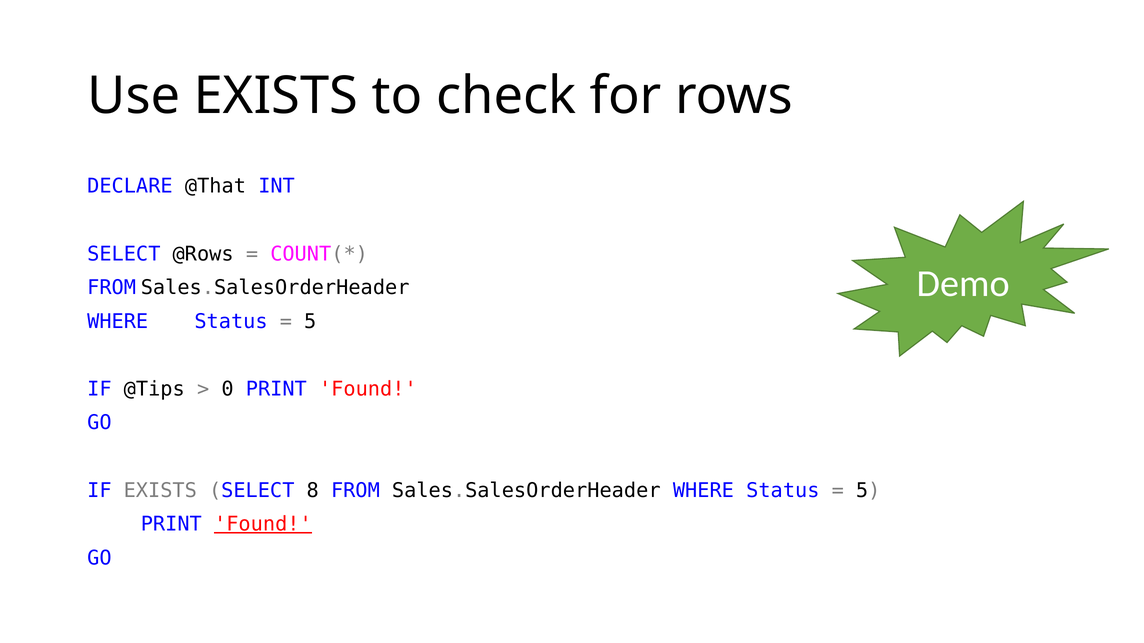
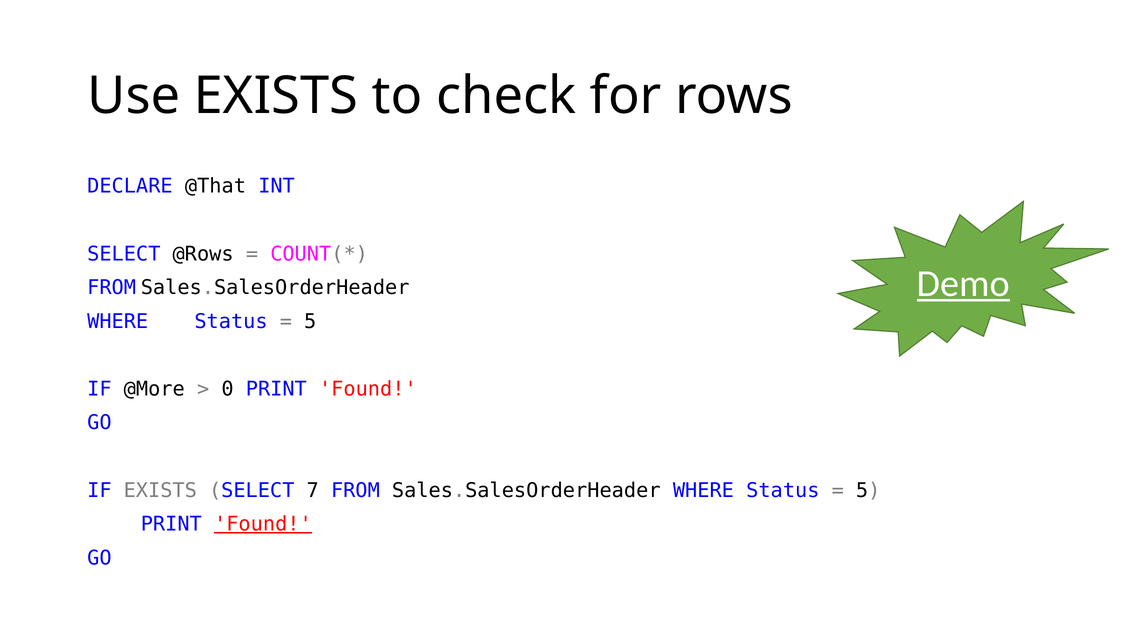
Demo underline: none -> present
@Tips: @Tips -> @More
8: 8 -> 7
